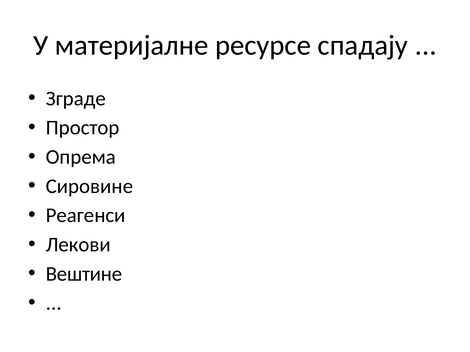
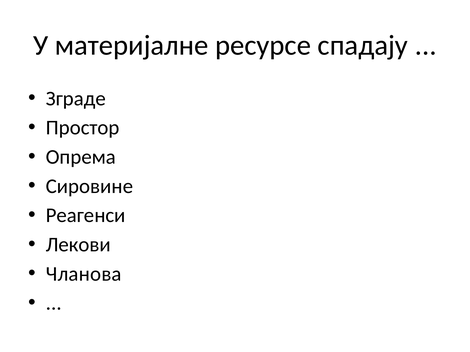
Вештине: Вештине -> Чланова
